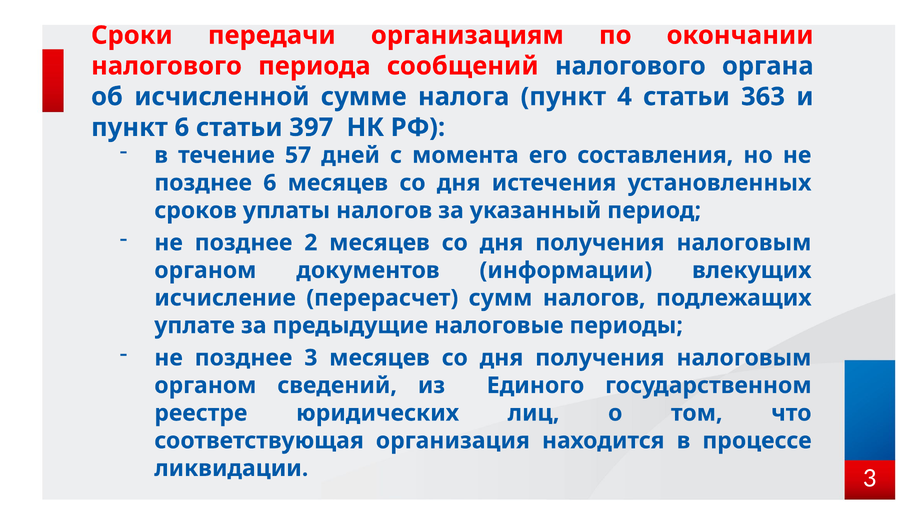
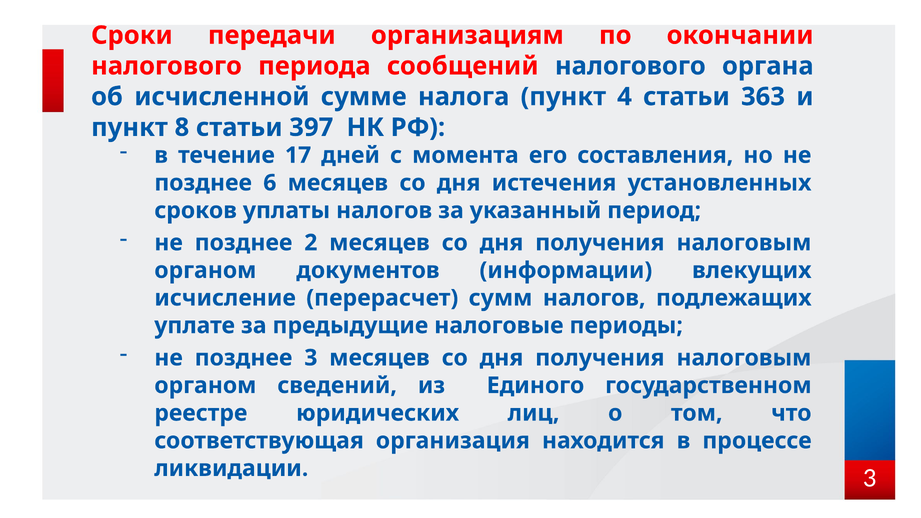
пункт 6: 6 -> 8
57: 57 -> 17
